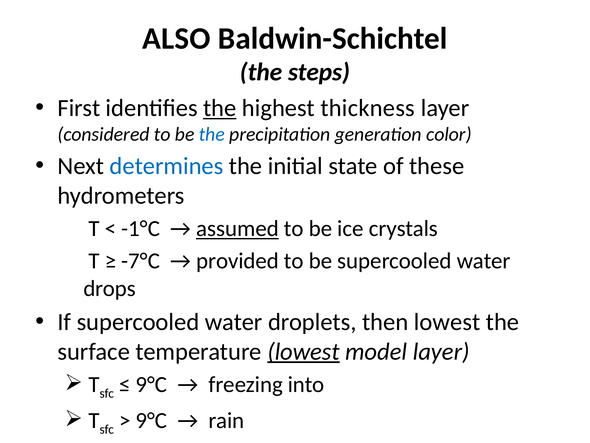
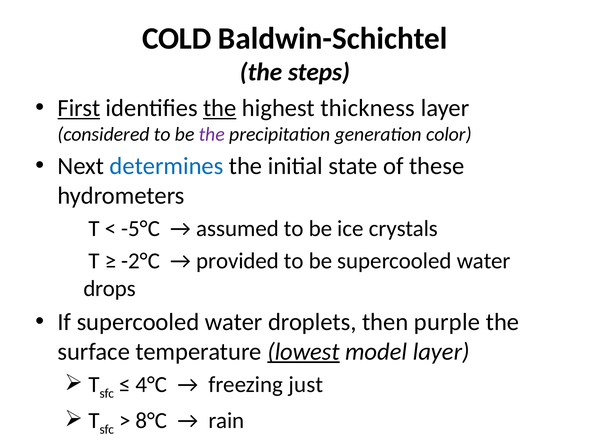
ALSO: ALSO -> COLD
First underline: none -> present
the at (212, 134) colour: blue -> purple
-1°C: -1°C -> -5°C
assumed underline: present -> none
-7°C: -7°C -> -2°C
then lowest: lowest -> purple
9°C at (151, 384): 9°C -> 4°C
into: into -> just
9°C at (151, 420): 9°C -> 8°C
